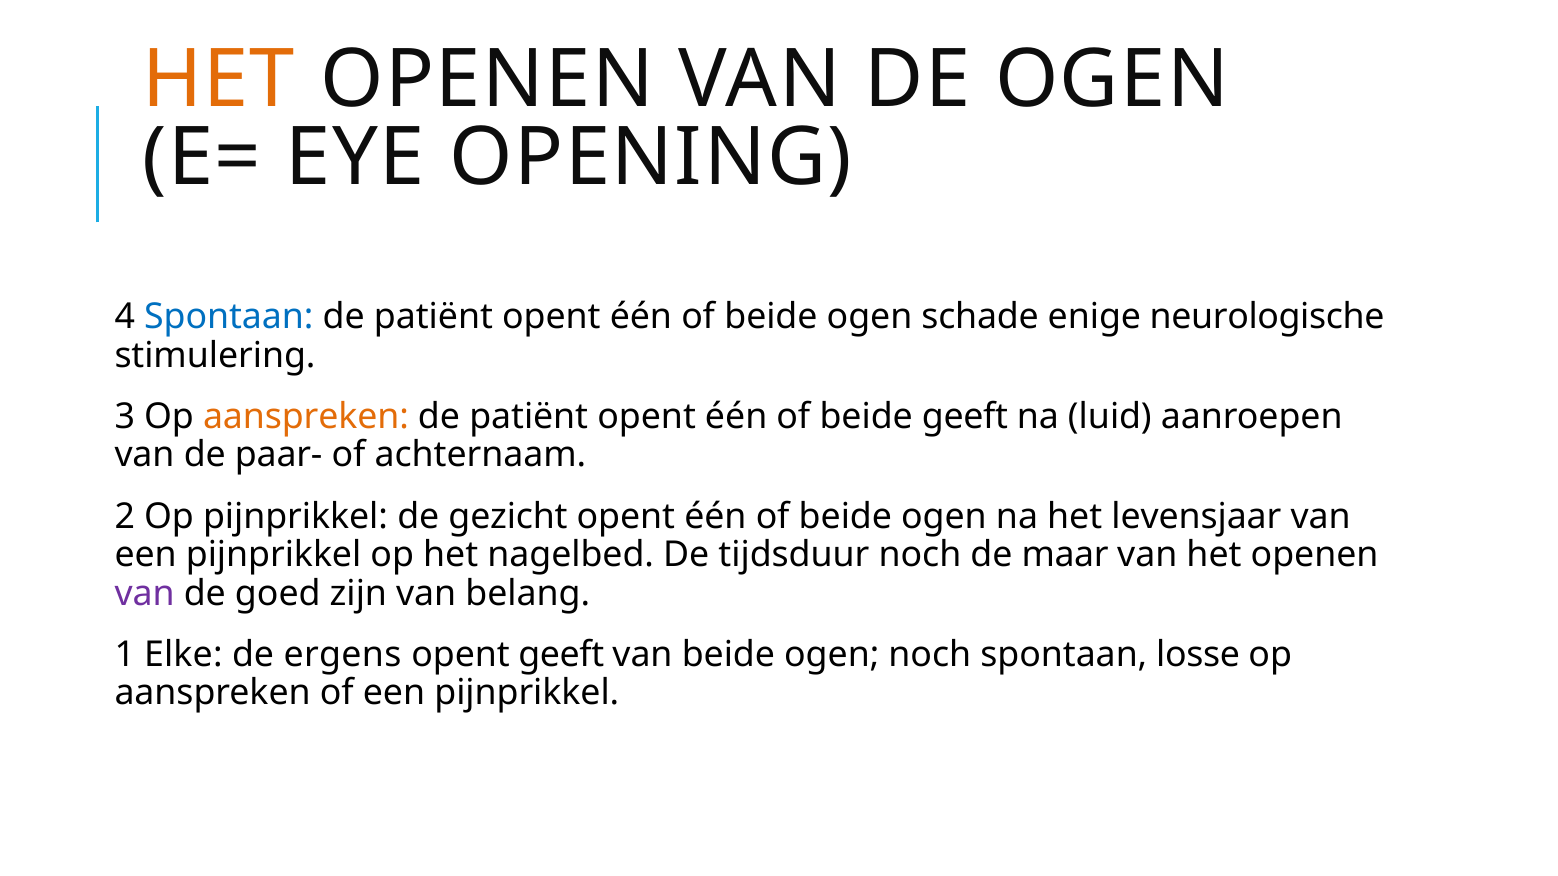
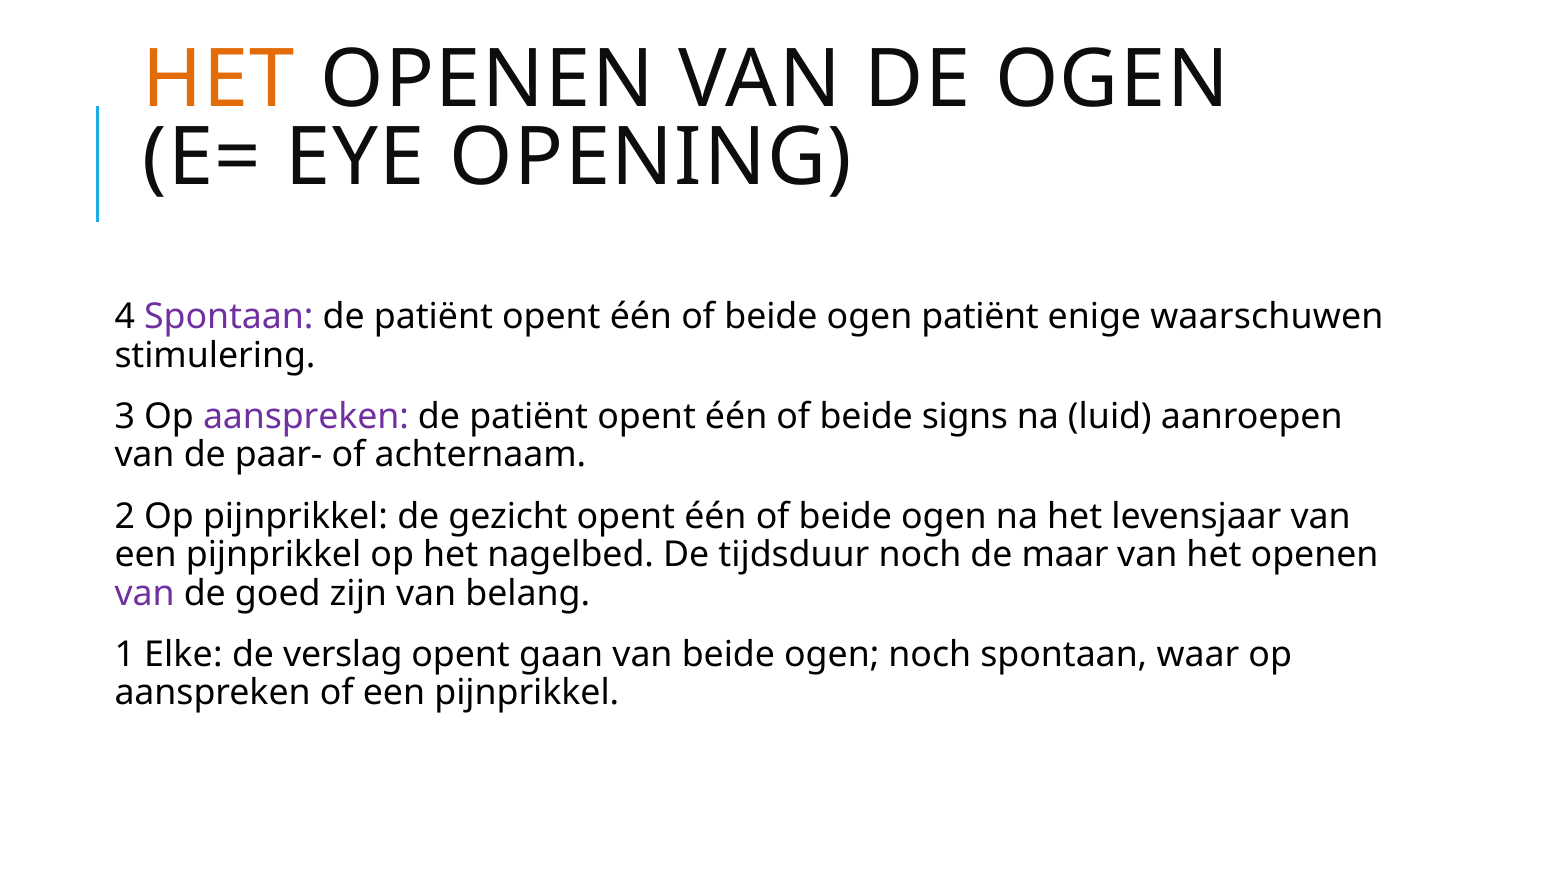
Spontaan at (229, 317) colour: blue -> purple
ogen schade: schade -> patiënt
neurologische: neurologische -> waarschuwen
aanspreken at (306, 417) colour: orange -> purple
beide geeft: geeft -> signs
ergens: ergens -> verslag
opent geeft: geeft -> gaan
losse: losse -> waar
